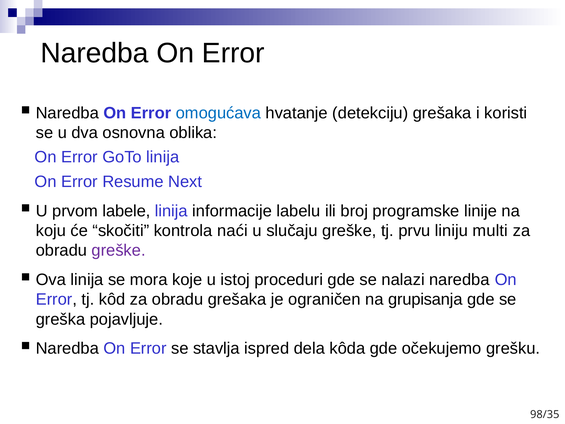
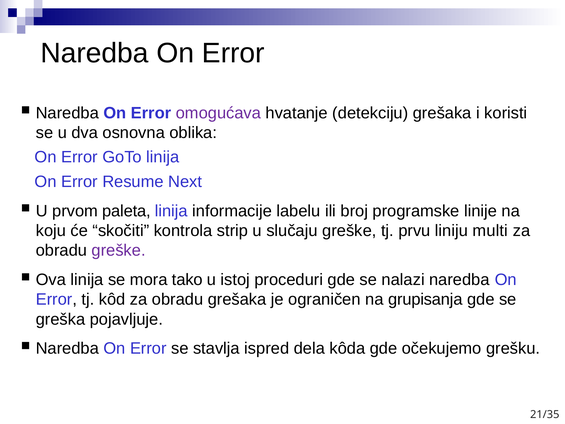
omogućava colour: blue -> purple
labele: labele -> paleta
naći: naći -> strip
koje: koje -> tako
98/35: 98/35 -> 21/35
